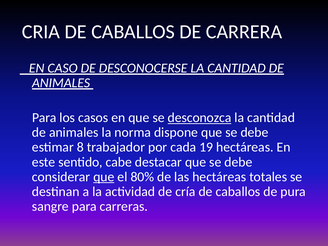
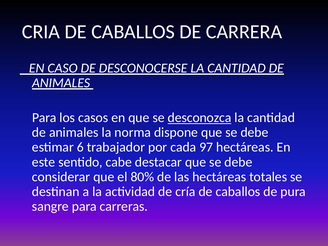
8: 8 -> 6
19: 19 -> 97
que at (104, 177) underline: present -> none
